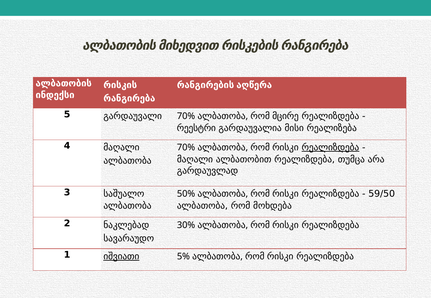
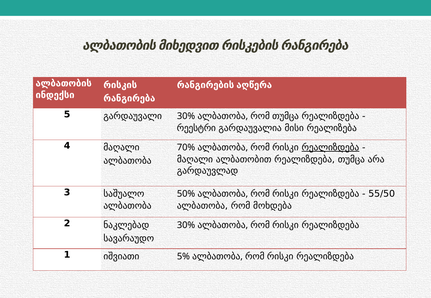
გარდაუვალი 70%: 70% -> 30%
რომ მცირე: მცირე -> თუმცა
59/50: 59/50 -> 55/50
იშვიათი underline: present -> none
